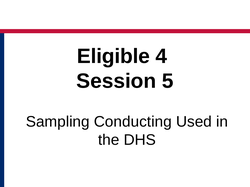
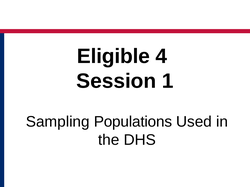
5: 5 -> 1
Conducting: Conducting -> Populations
